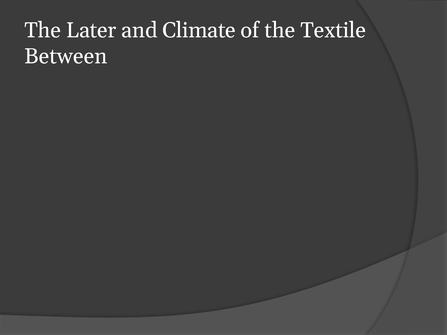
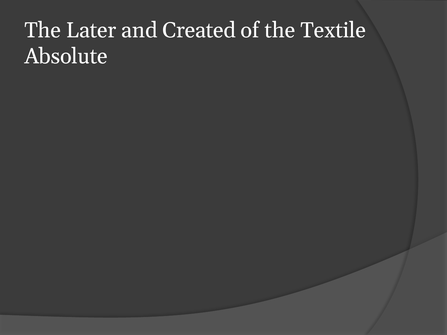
Climate: Climate -> Created
Between: Between -> Absolute
